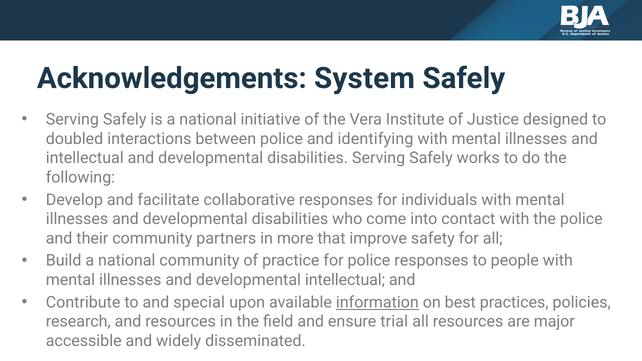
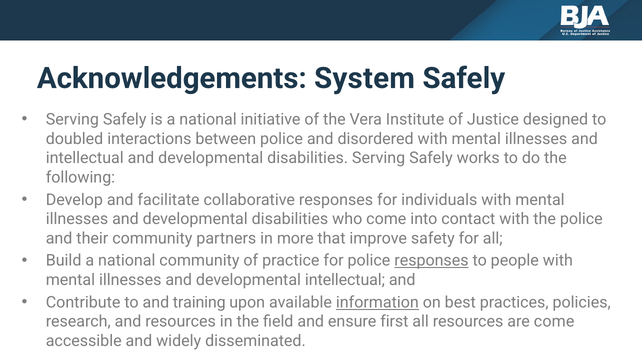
identifying: identifying -> disordered
responses at (431, 261) underline: none -> present
special: special -> training
trial: trial -> first
are major: major -> come
